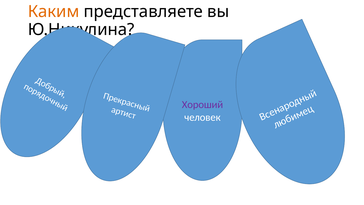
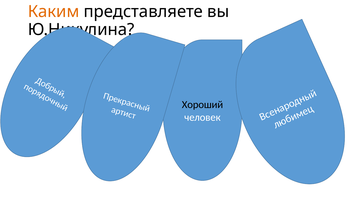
Хороший colour: purple -> black
